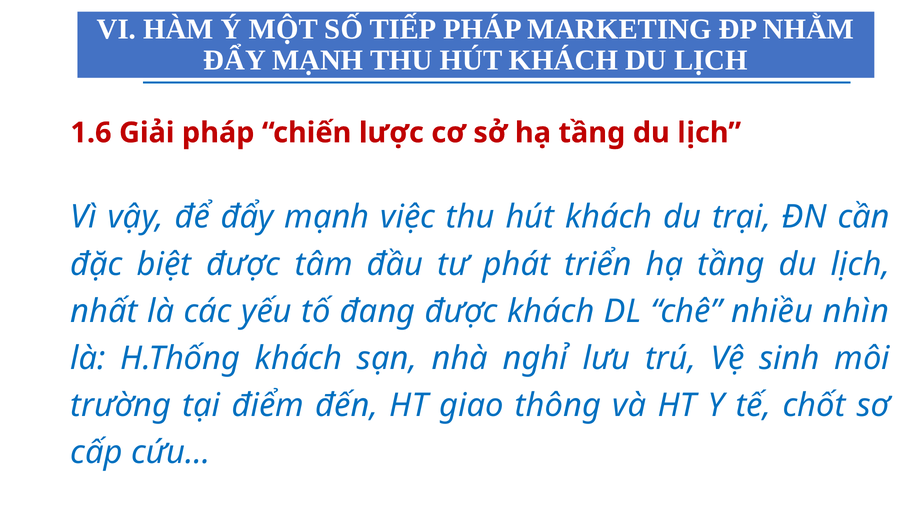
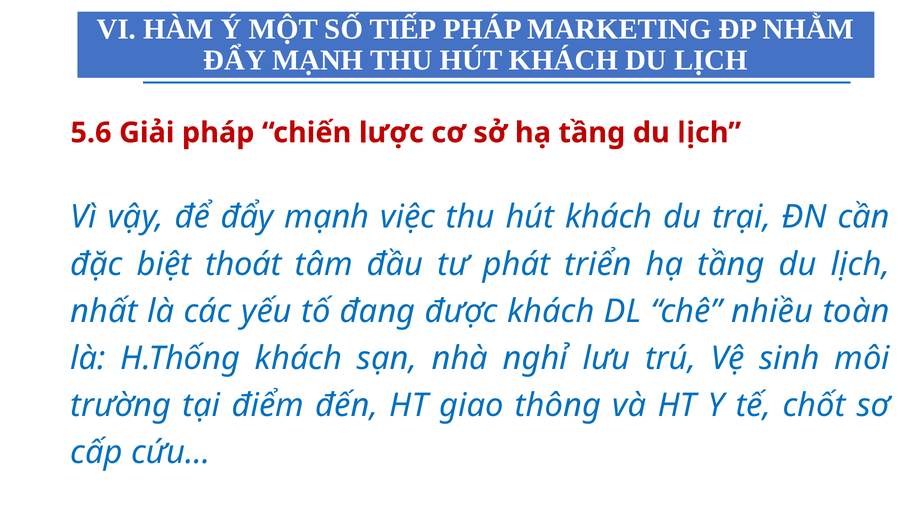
1.6: 1.6 -> 5.6
biệt được: được -> thoát
nhìn: nhìn -> toàn
